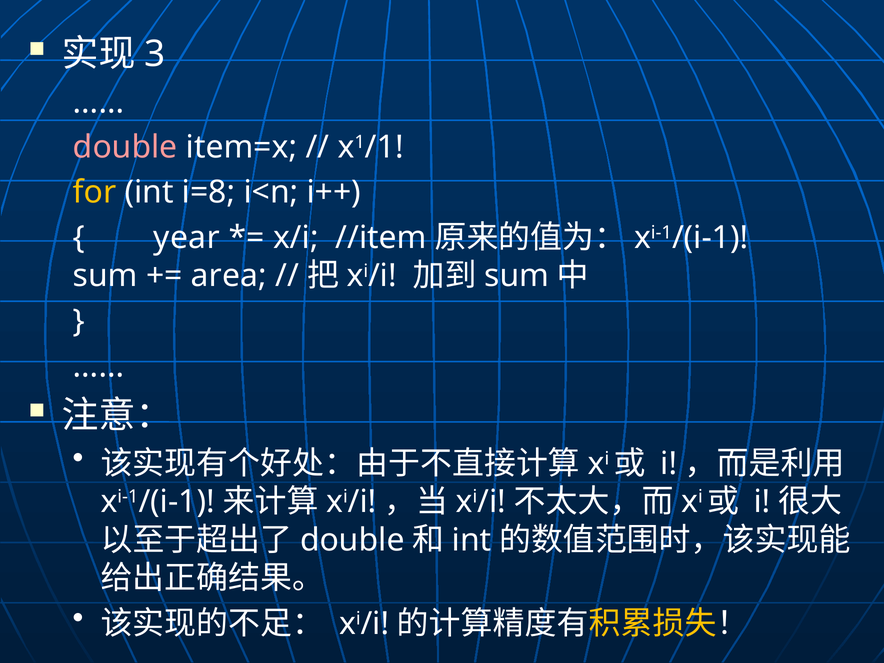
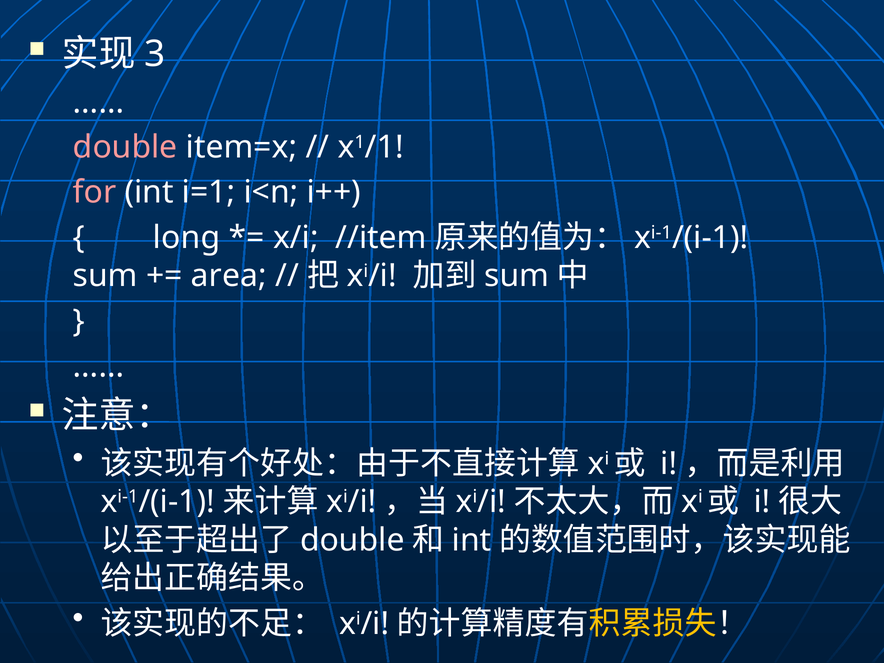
for colour: yellow -> pink
i=8: i=8 -> i=1
year: year -> long
